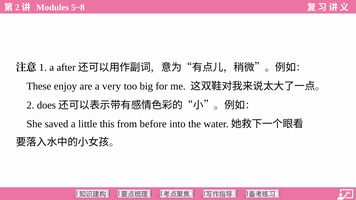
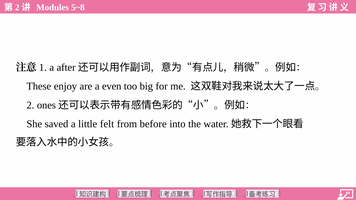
very: very -> even
does: does -> ones
this: this -> felt
